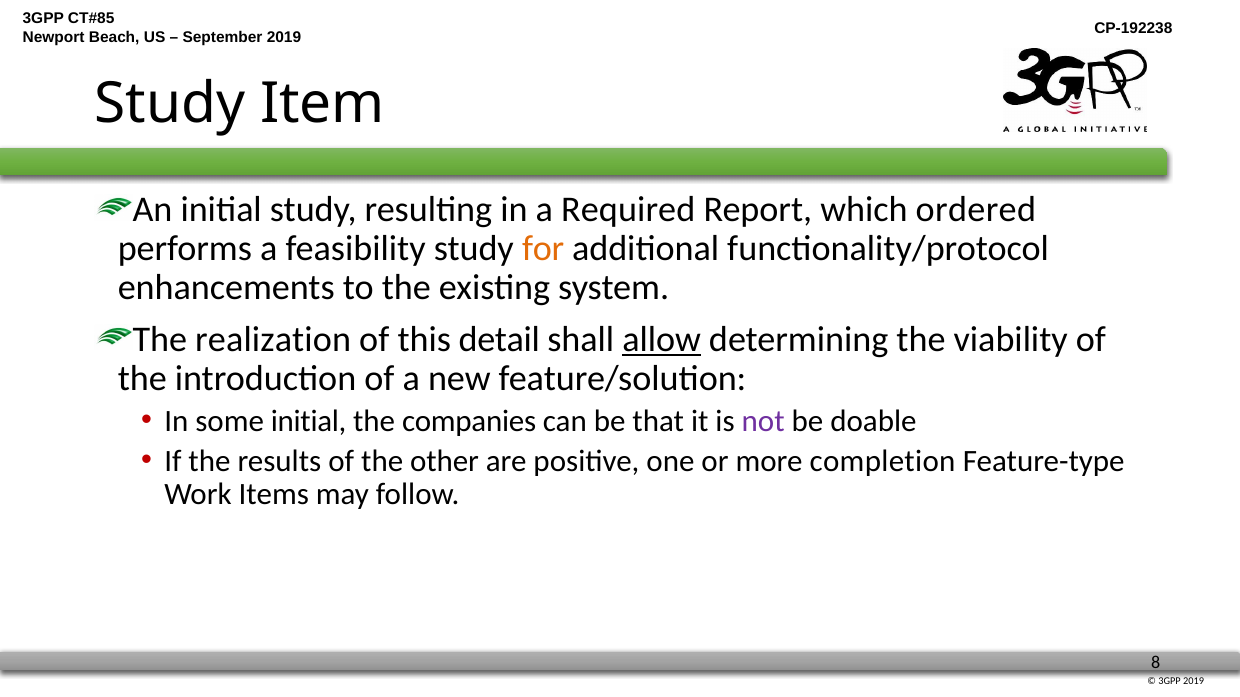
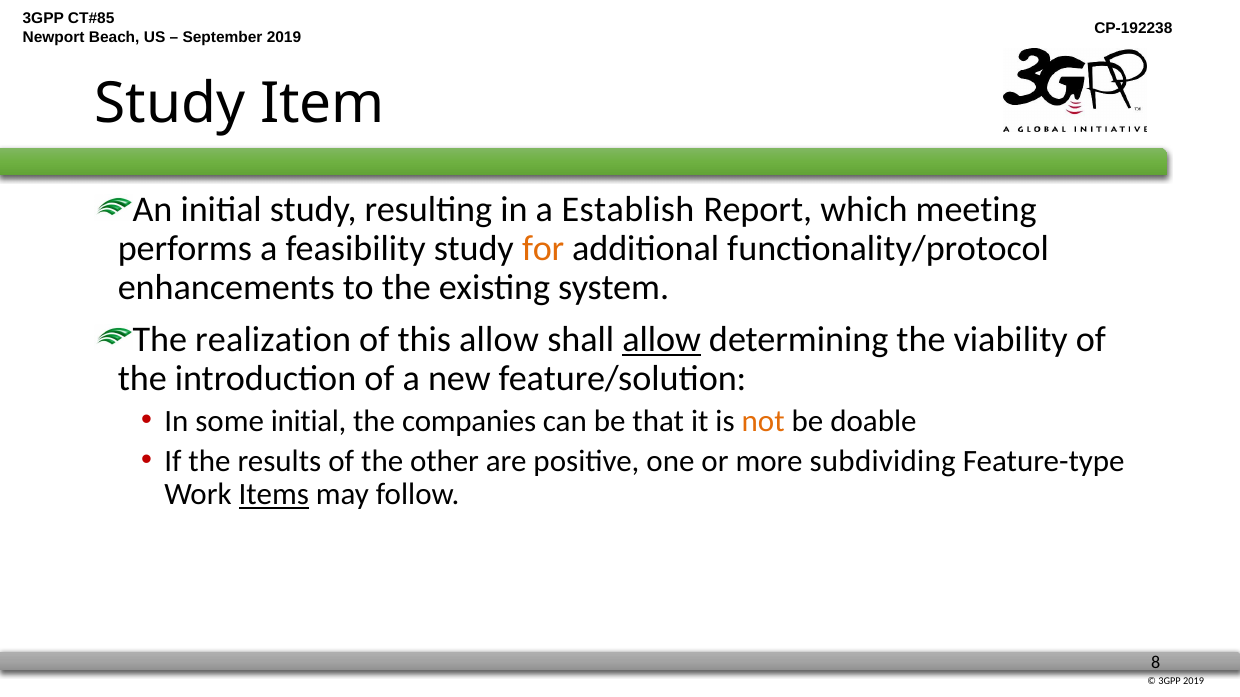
Required: Required -> Establish
ordered: ordered -> meeting
this detail: detail -> allow
not colour: purple -> orange
completion: completion -> subdividing
Items underline: none -> present
